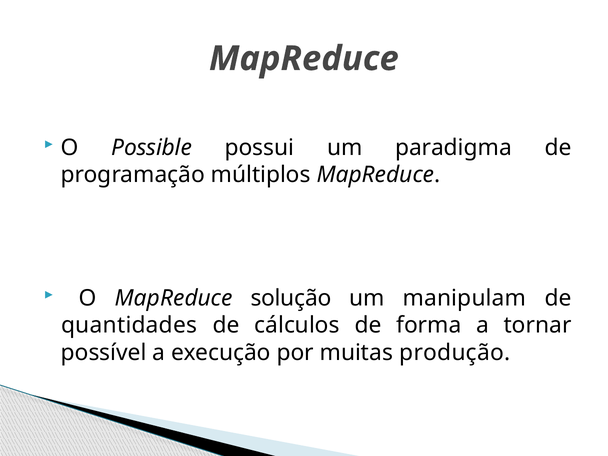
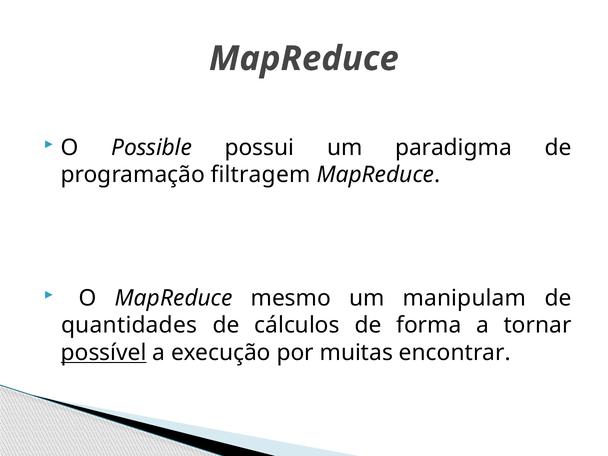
múltiplos: múltiplos -> filtragem
solução: solução -> mesmo
possível underline: none -> present
produção: produção -> encontrar
